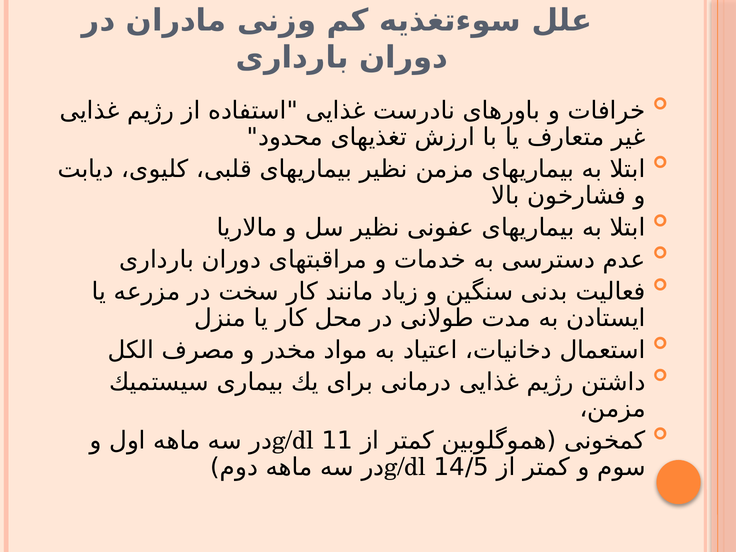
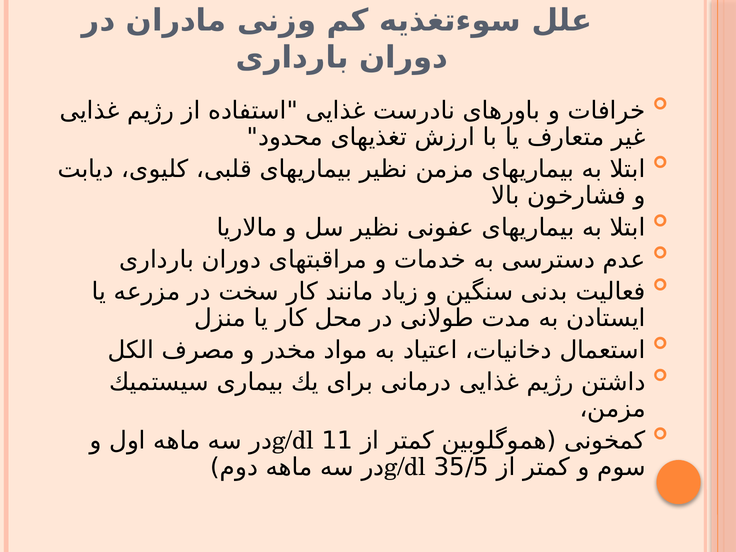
14/5: 14/5 -> 35/5
